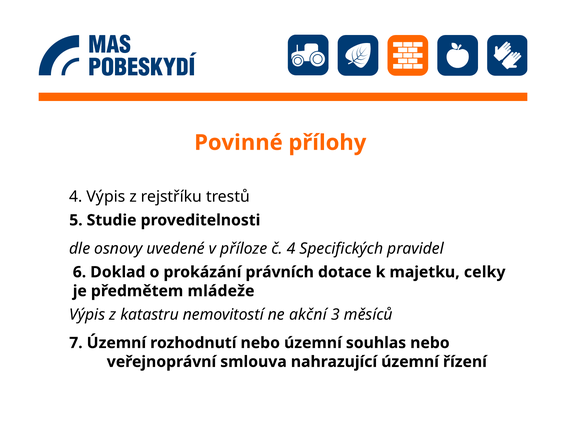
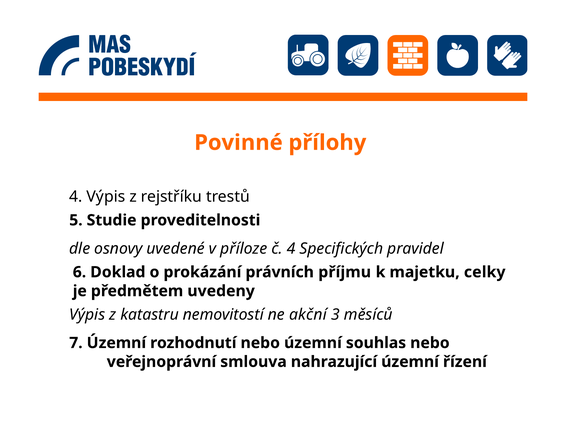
dotace: dotace -> příjmu
mládeže: mládeže -> uvedeny
